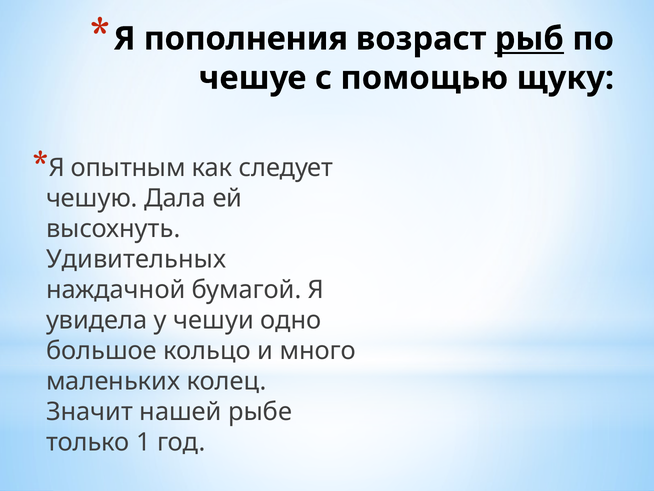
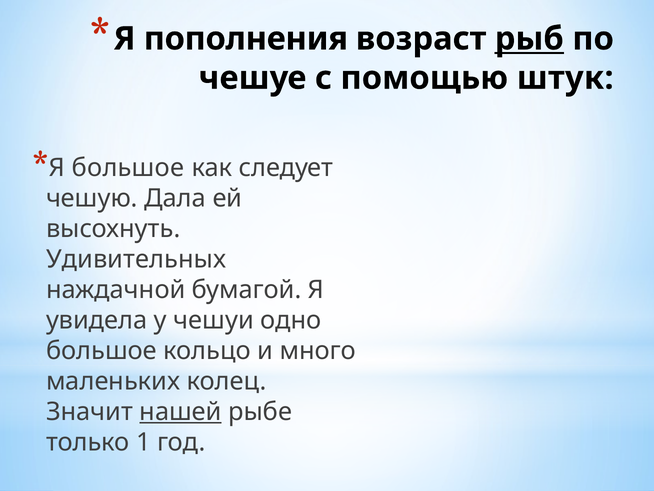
щуку: щуку -> штук
Я опытным: опытным -> большое
нашей underline: none -> present
